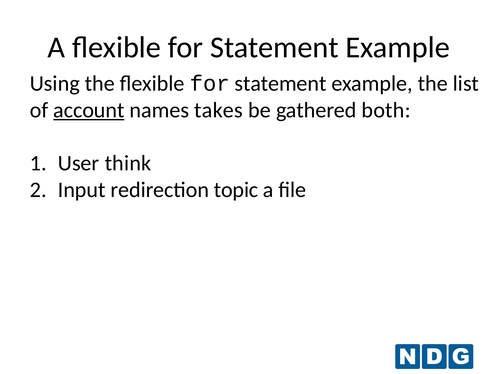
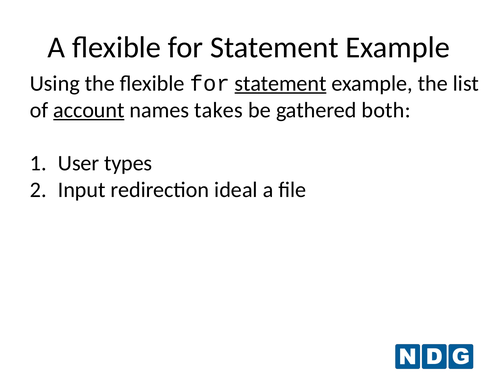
statement at (281, 83) underline: none -> present
think: think -> types
topic: topic -> ideal
